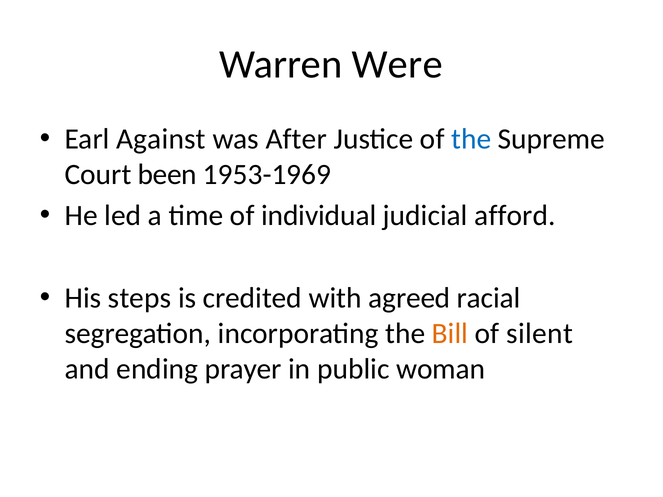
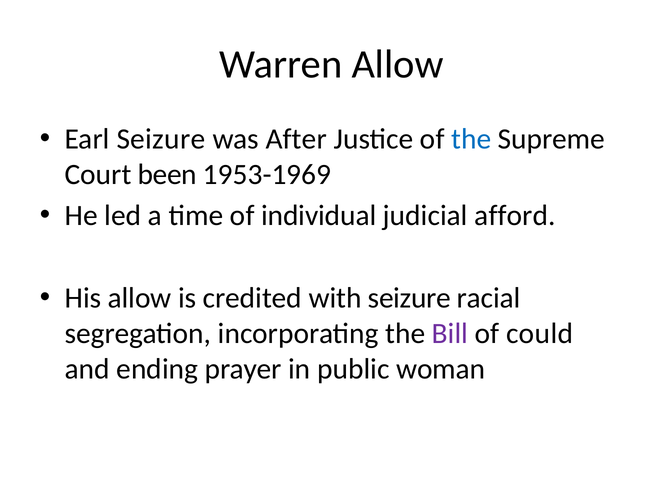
Warren Were: Were -> Allow
Earl Against: Against -> Seizure
His steps: steps -> allow
with agreed: agreed -> seizure
Bill colour: orange -> purple
silent: silent -> could
